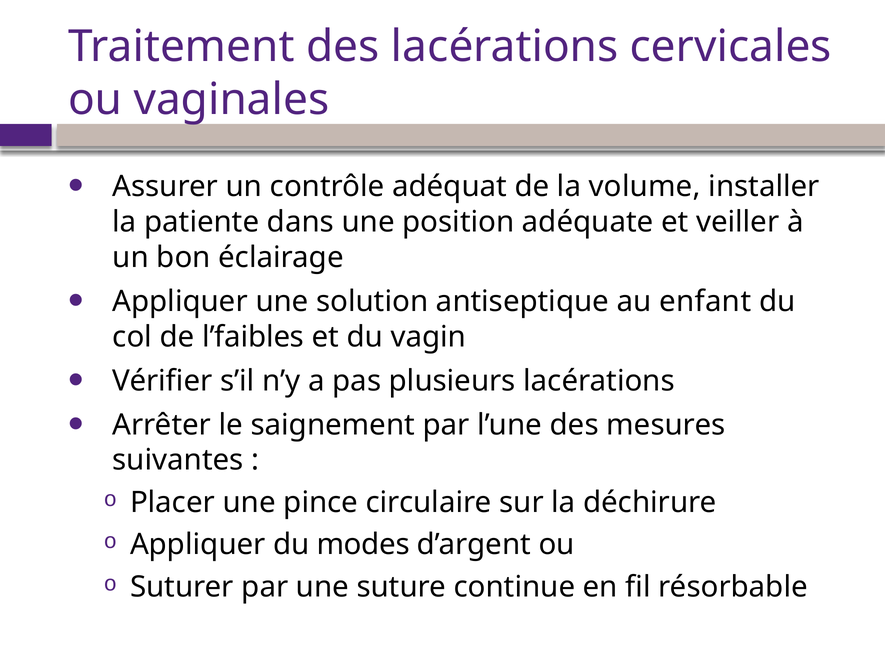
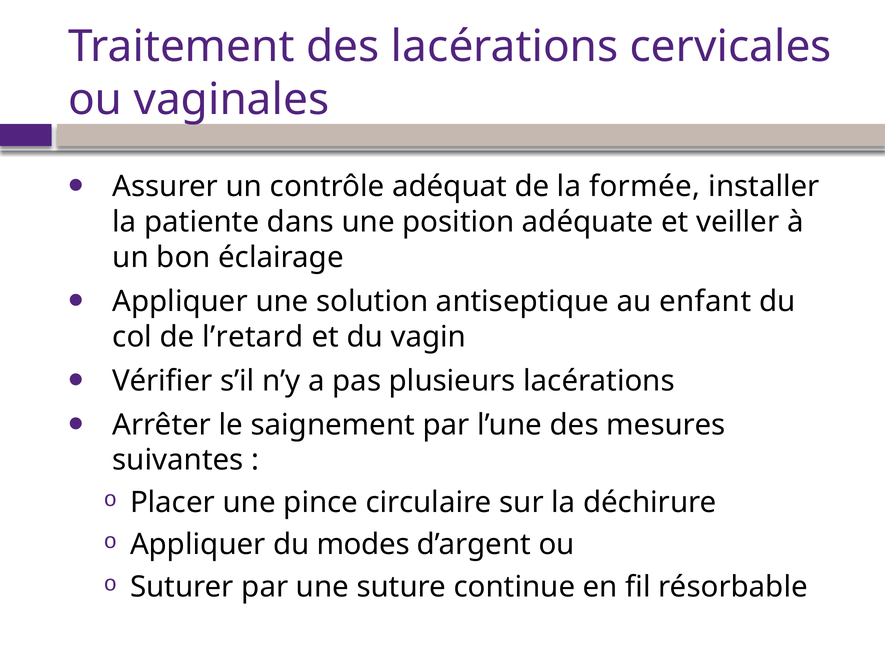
volume: volume -> formée
l’faibles: l’faibles -> l’retard
